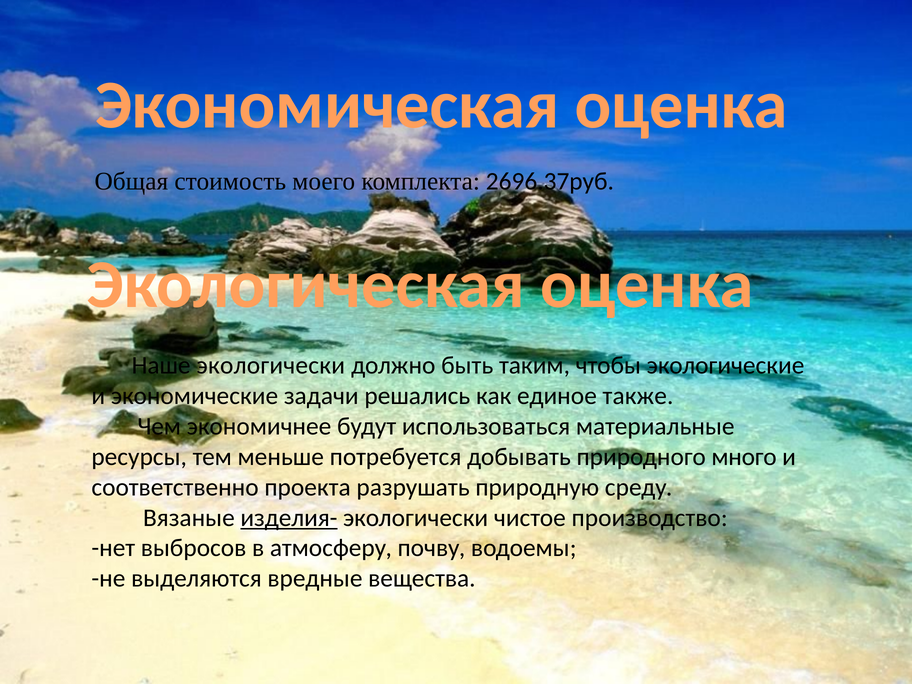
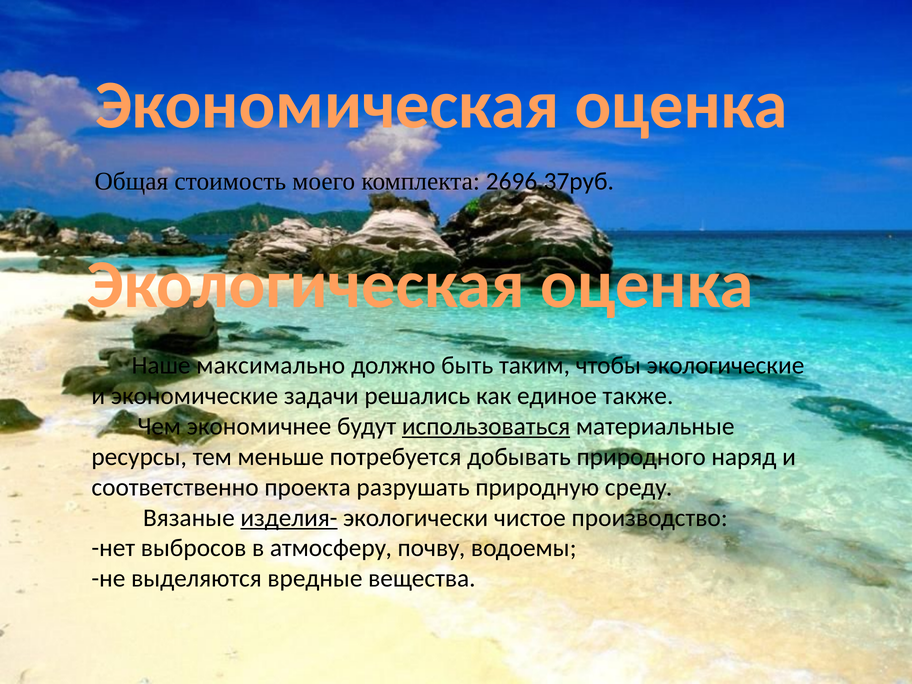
Наше экологически: экологически -> максимально
использоваться underline: none -> present
много: много -> наряд
